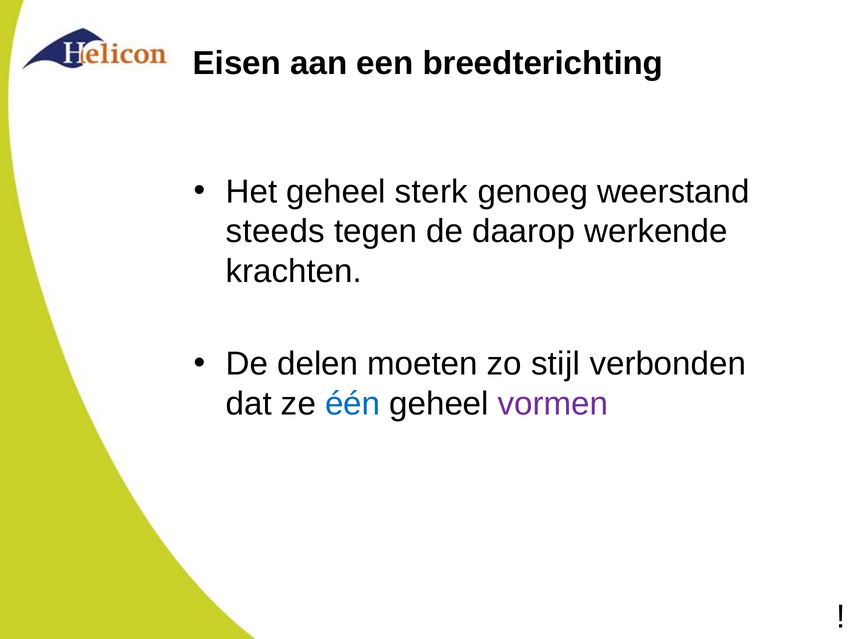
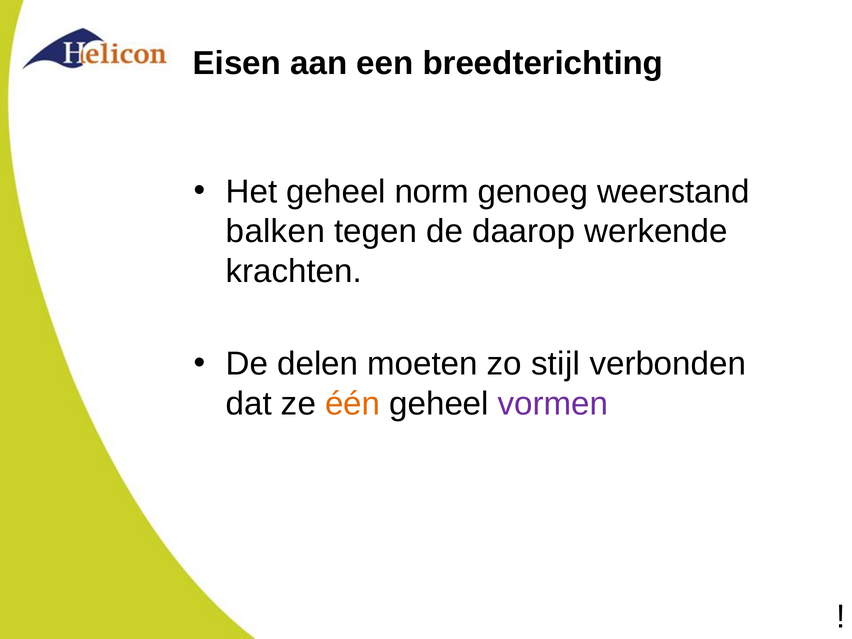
sterk: sterk -> norm
steeds: steeds -> balken
één colour: blue -> orange
